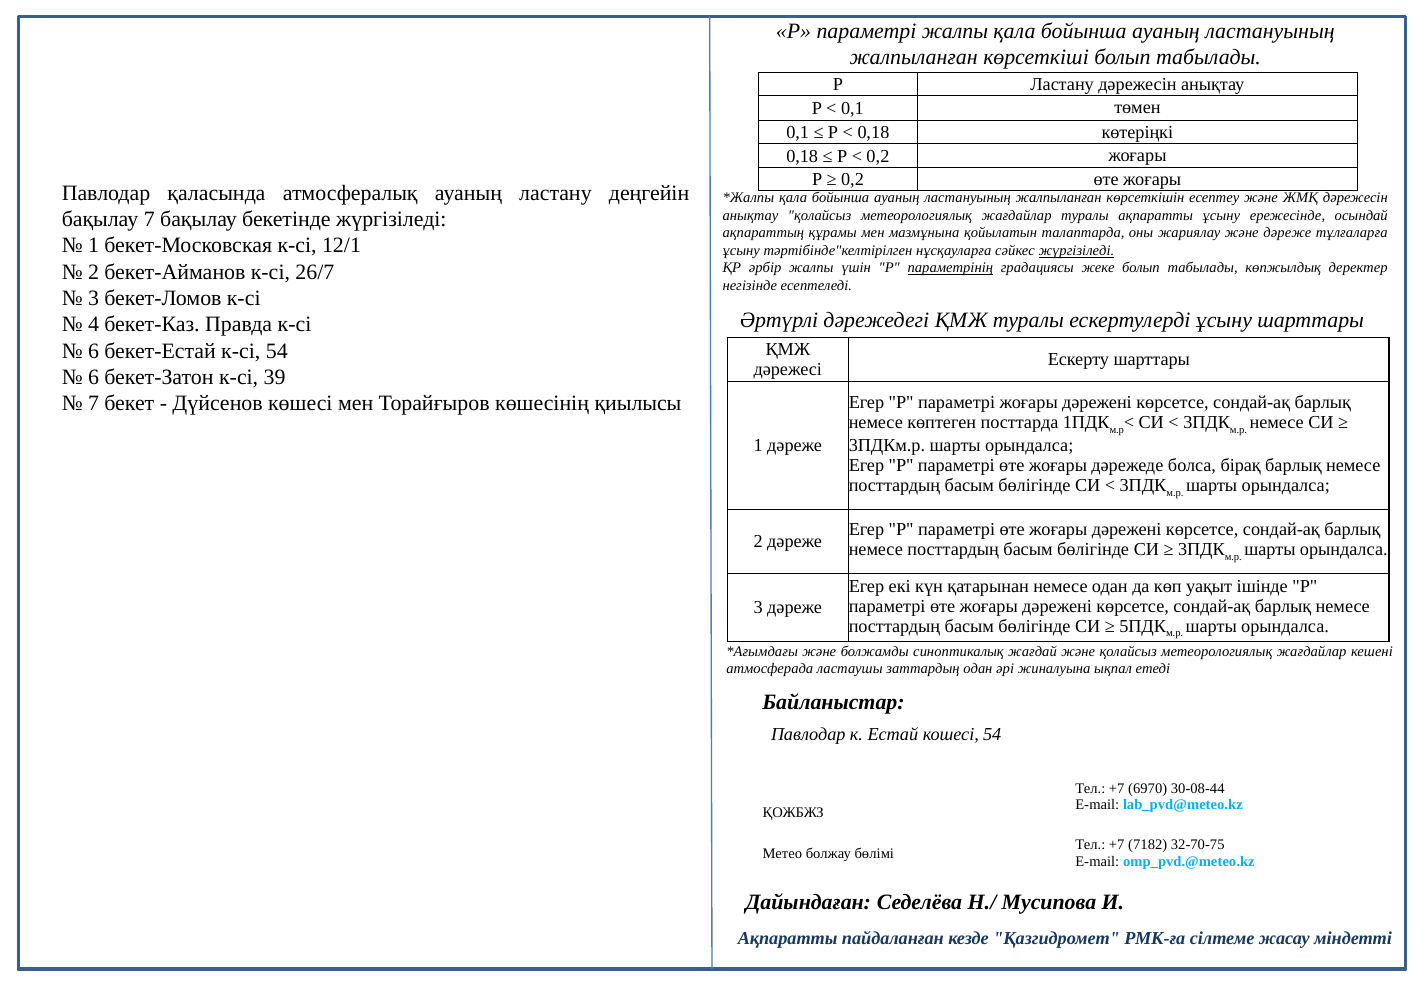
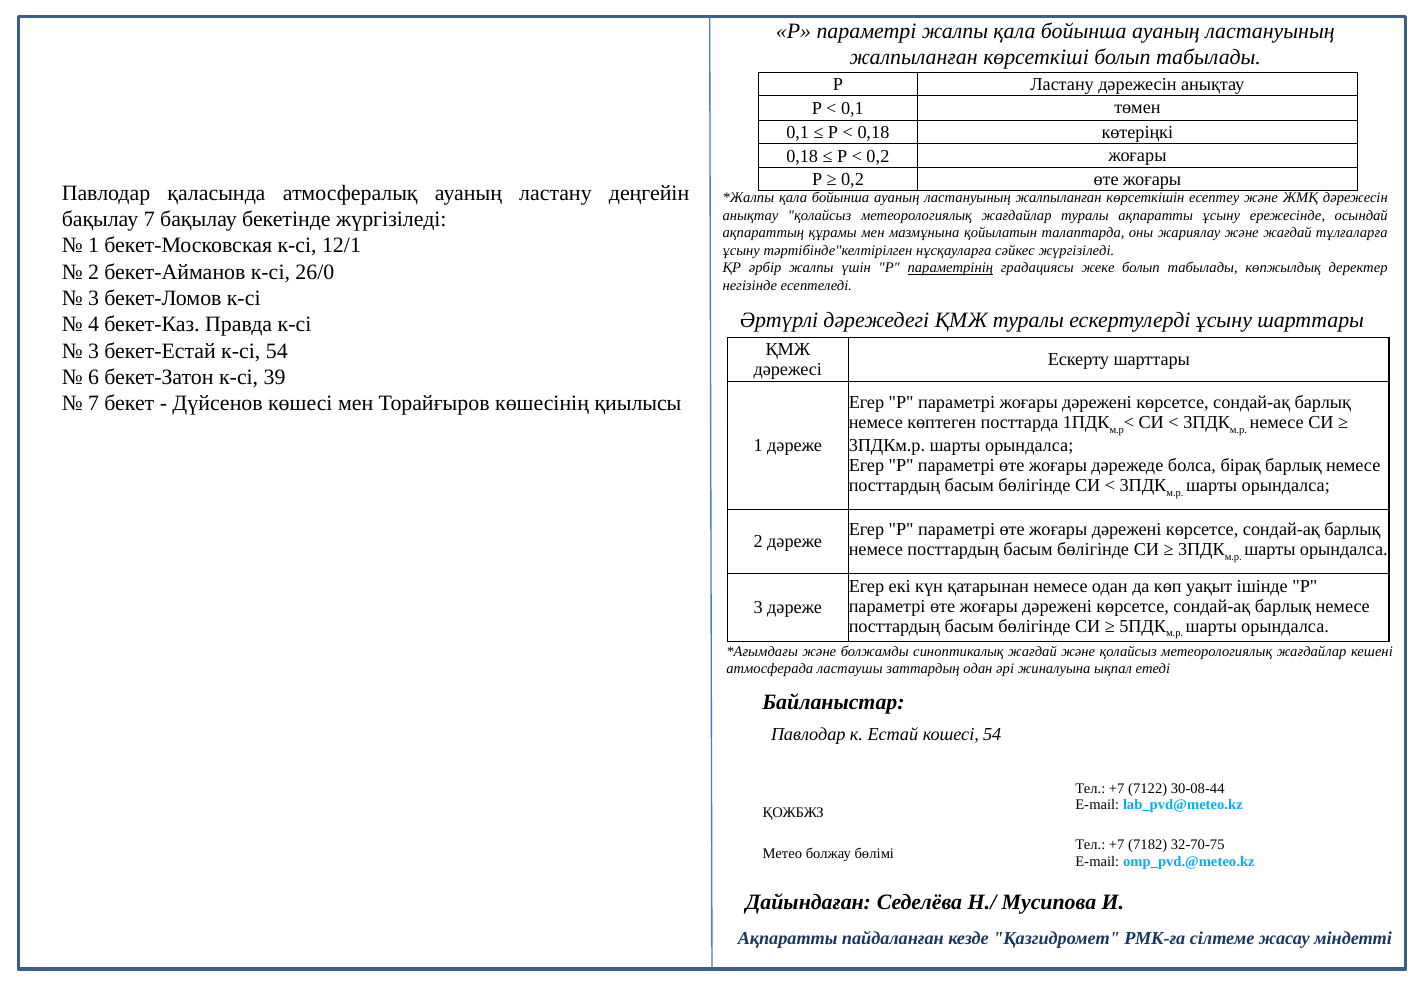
және дәреже: дәреже -> жағдай
жүргізіледі at (1076, 251) underline: present -> none
26/7: 26/7 -> 26/0
6 at (94, 351): 6 -> 3
6970: 6970 -> 7122
